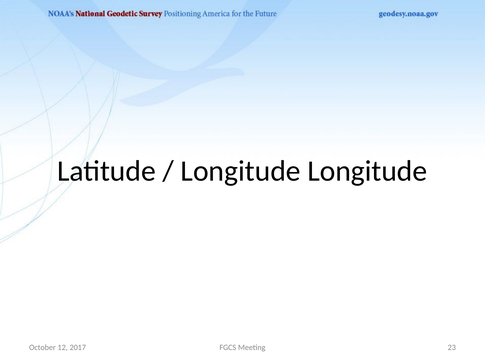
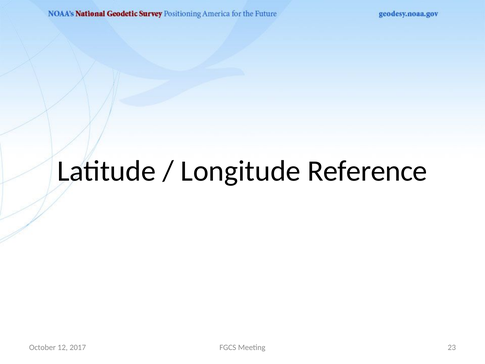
Longitude Longitude: Longitude -> Reference
